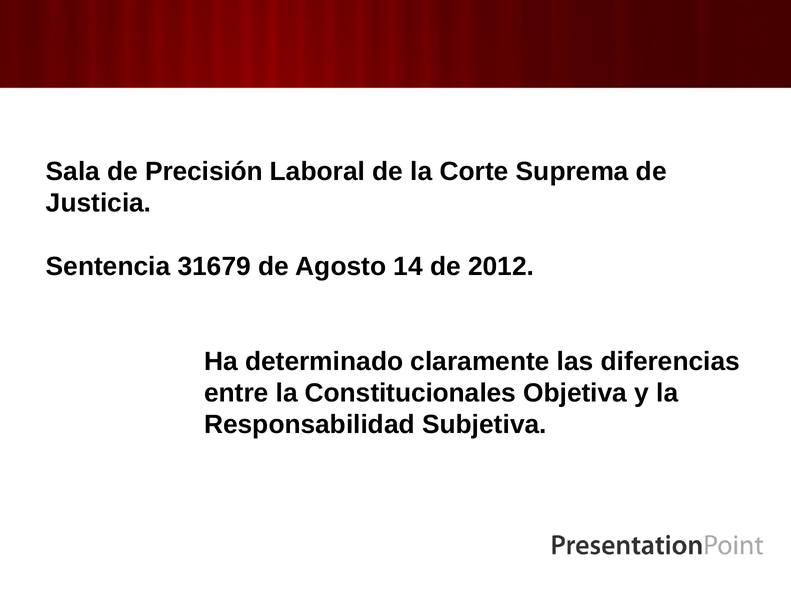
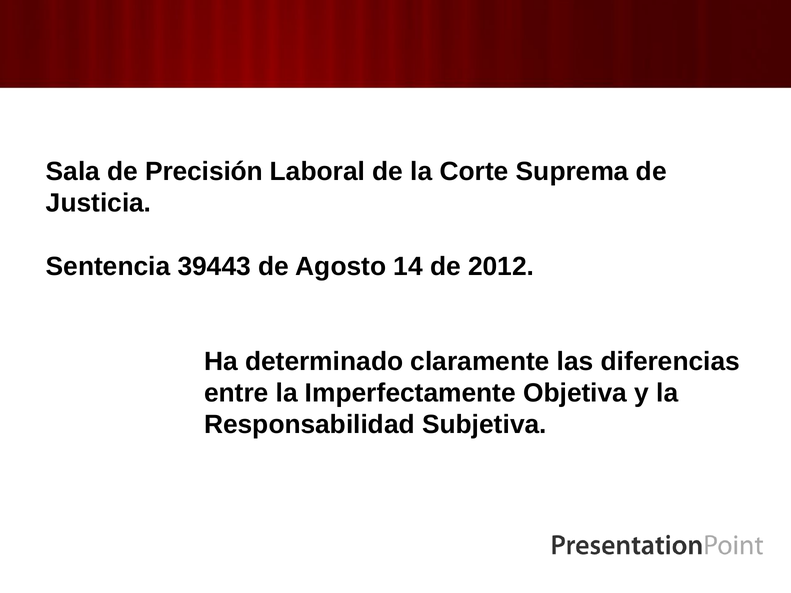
31679: 31679 -> 39443
Constitucionales: Constitucionales -> Imperfectamente
